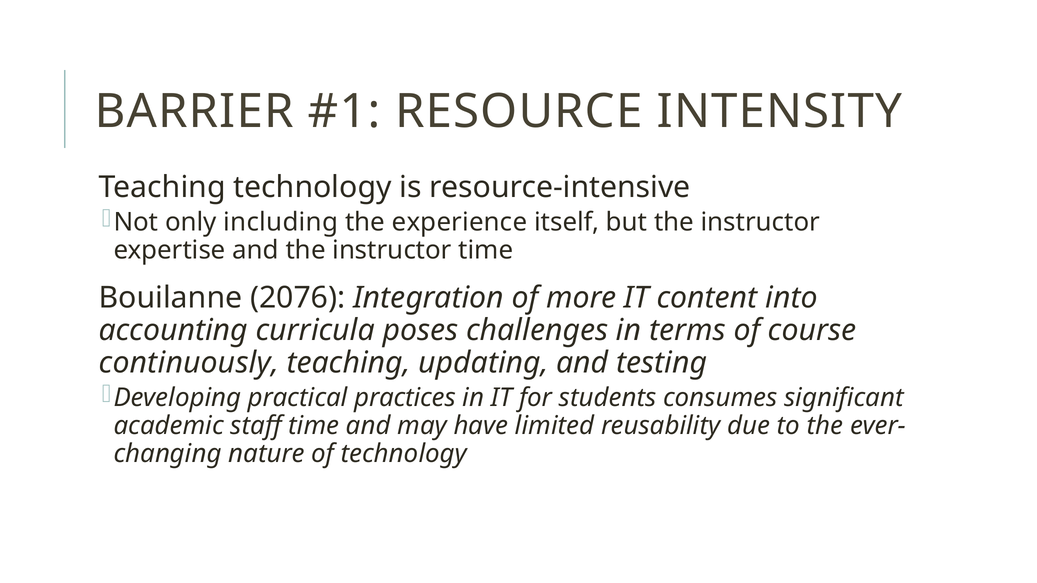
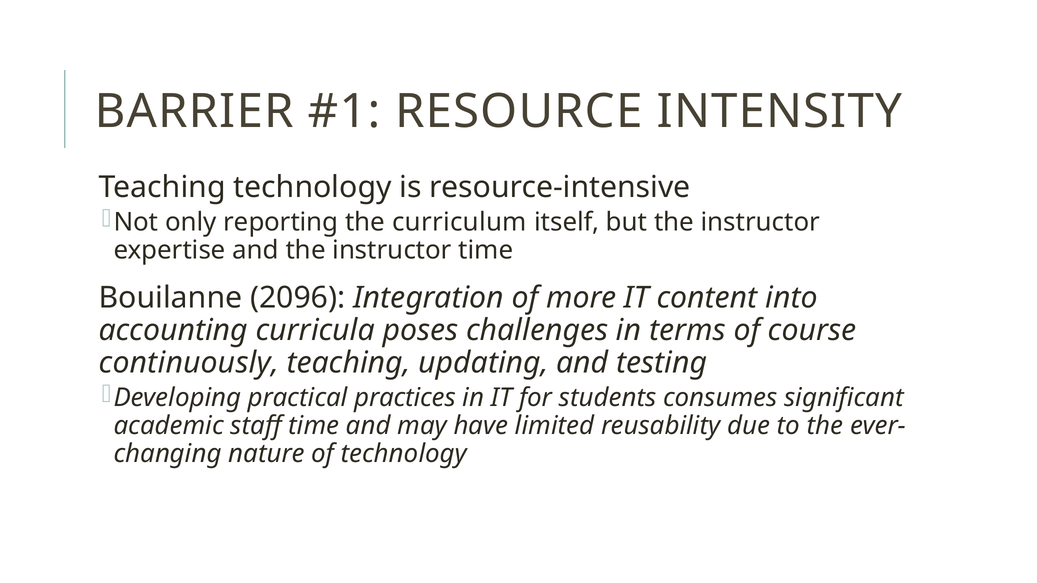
including: including -> reporting
experience: experience -> curriculum
2076: 2076 -> 2096
